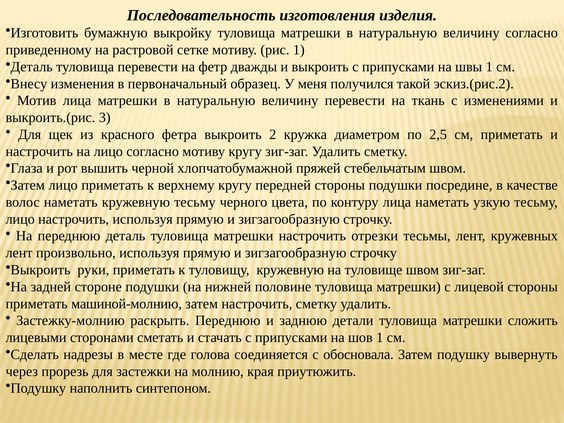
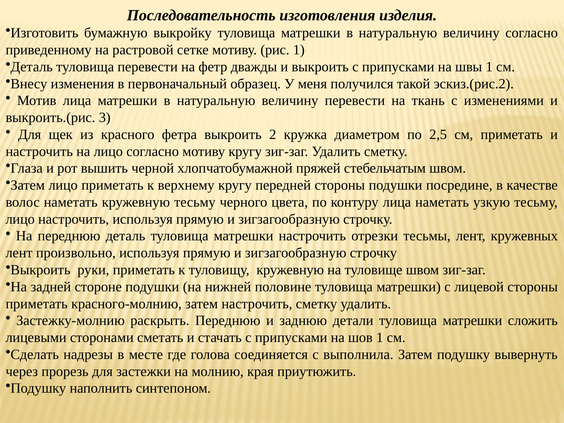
машиной-молнию: машиной-молнию -> красного-молнию
обосновала: обосновала -> выполнила
